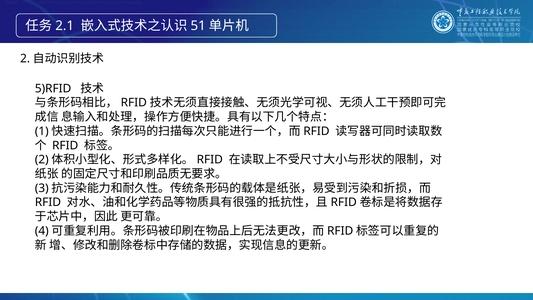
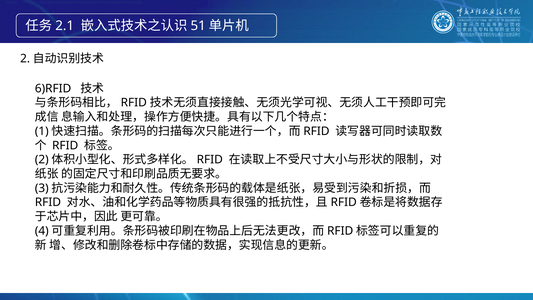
5)RFID: 5)RFID -> 6)RFID
